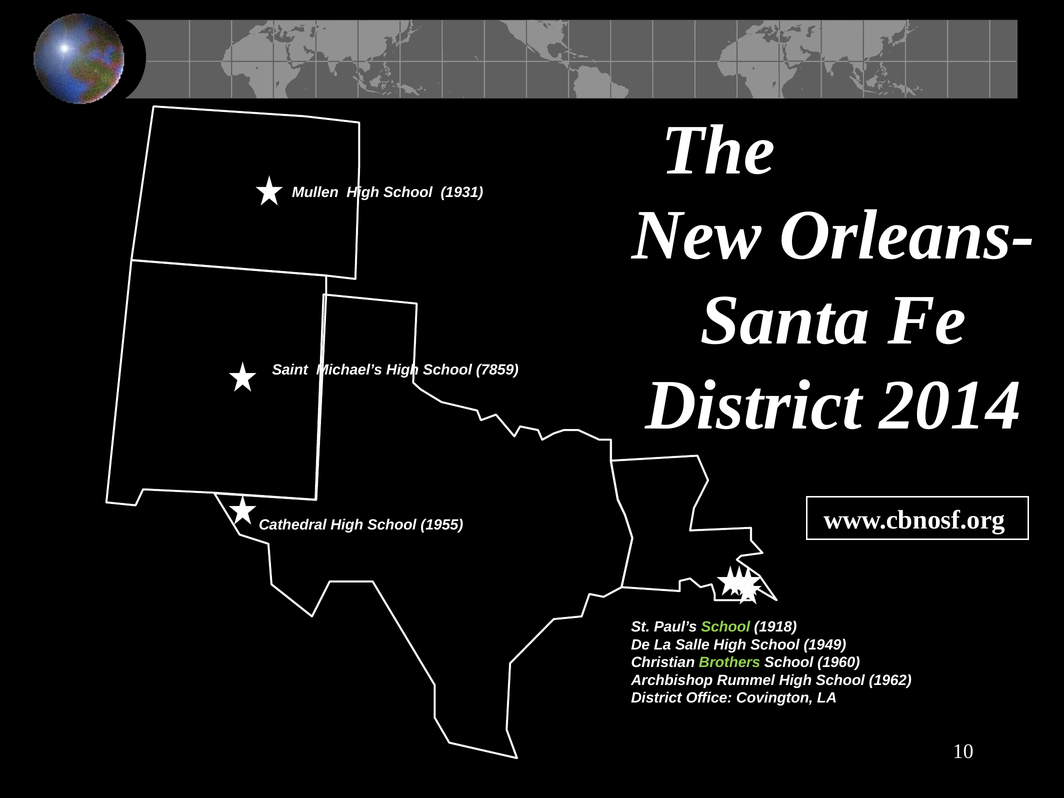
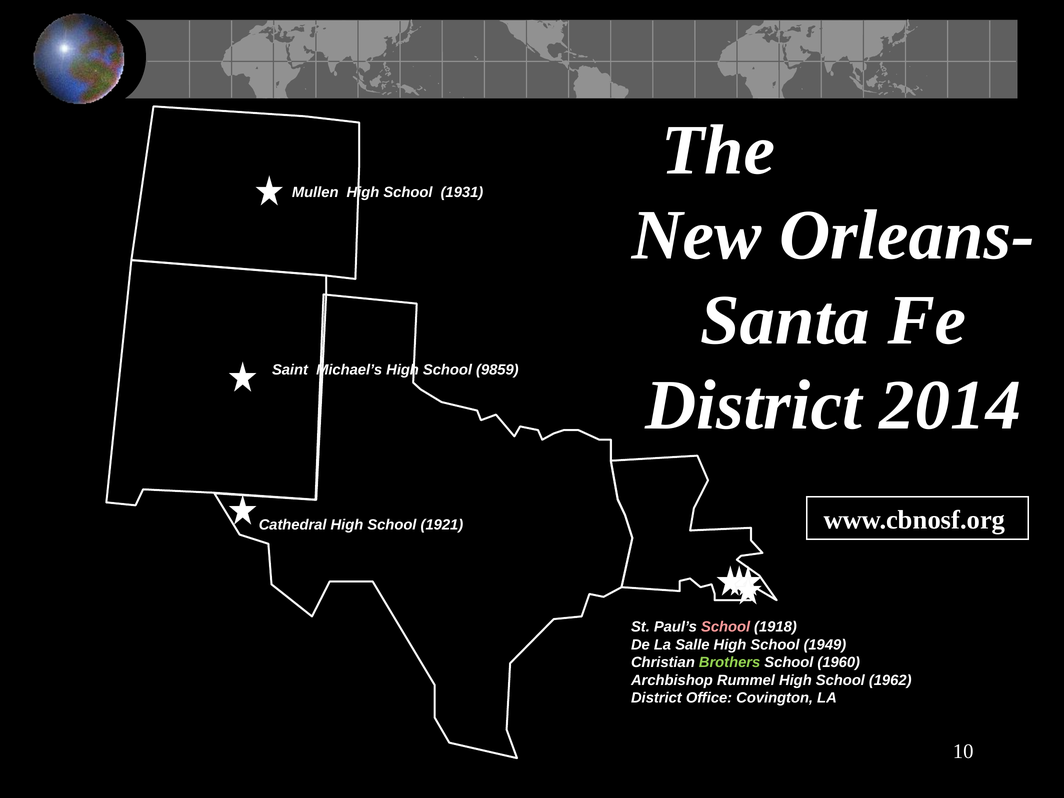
7859: 7859 -> 9859
1955: 1955 -> 1921
School at (726, 627) colour: light green -> pink
